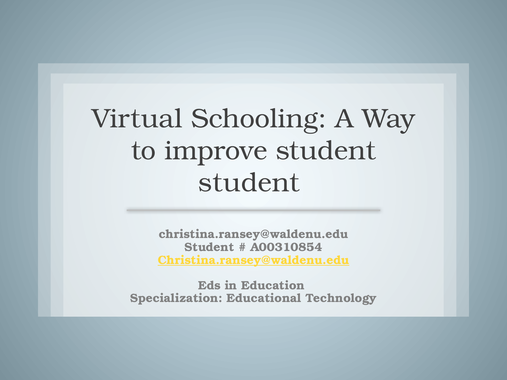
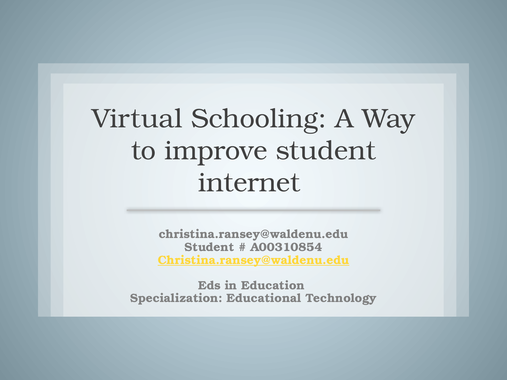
student at (249, 183): student -> internet
